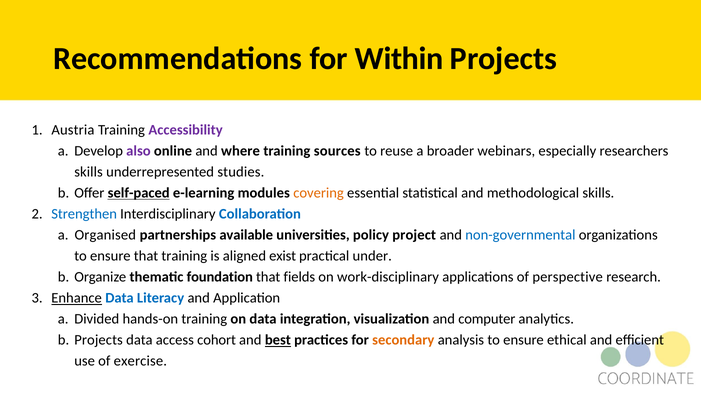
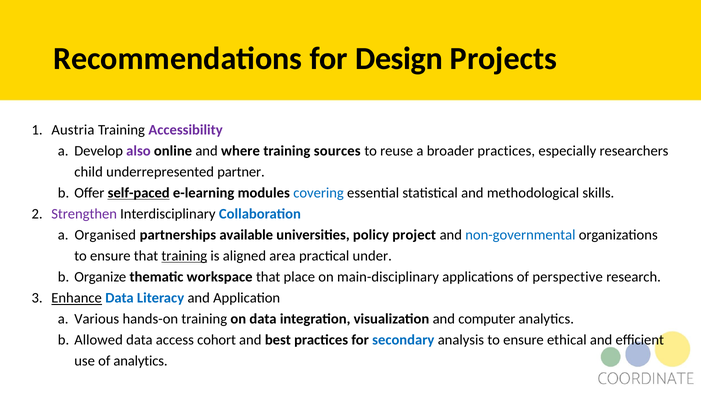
Within: Within -> Design
broader webinars: webinars -> practices
skills at (89, 172): skills -> child
studies: studies -> partner
covering colour: orange -> blue
Strengthen colour: blue -> purple
training at (184, 256) underline: none -> present
exist: exist -> area
foundation: foundation -> workspace
fields: fields -> place
work-disciplinary: work-disciplinary -> main-disciplinary
Divided: Divided -> Various
Projects at (99, 340): Projects -> Allowed
best underline: present -> none
secondary colour: orange -> blue
of exercise: exercise -> analytics
